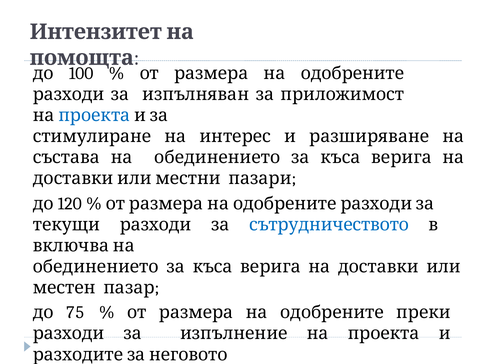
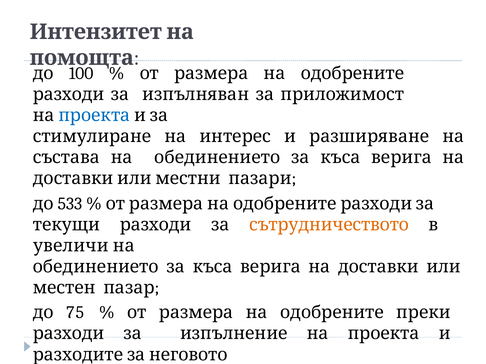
120: 120 -> 533
сътрудничеството colour: blue -> orange
включва: включва -> увеличи
